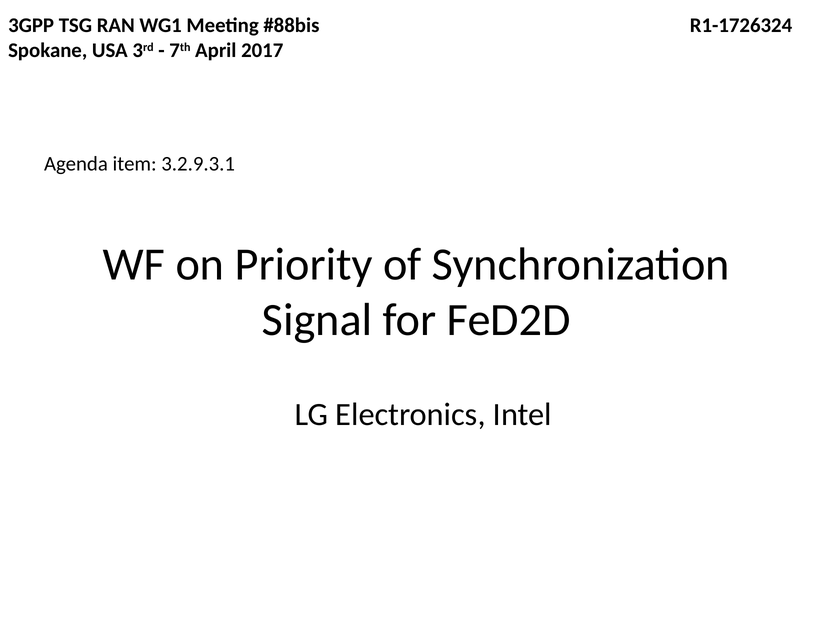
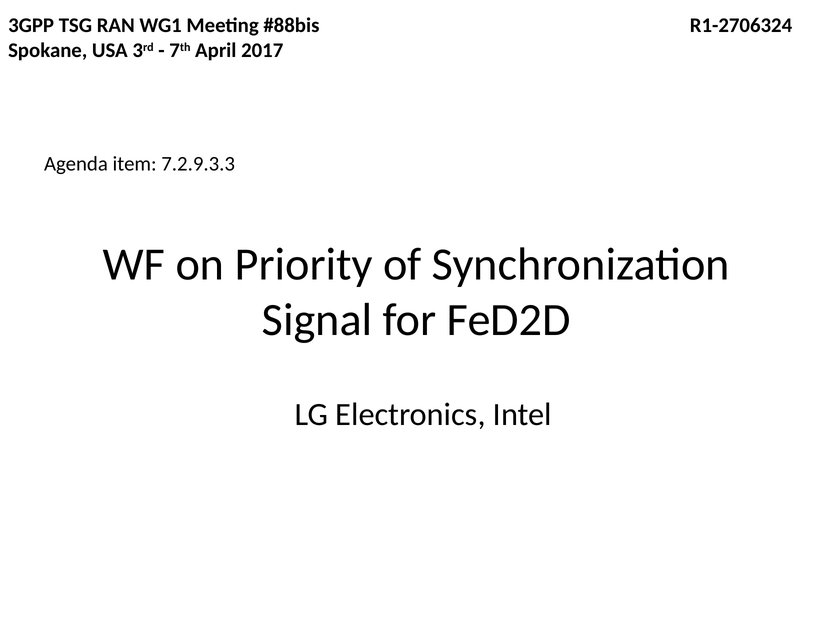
R1-1726324: R1-1726324 -> R1-2706324
3.2.9.3.1: 3.2.9.3.1 -> 7.2.9.3.3
